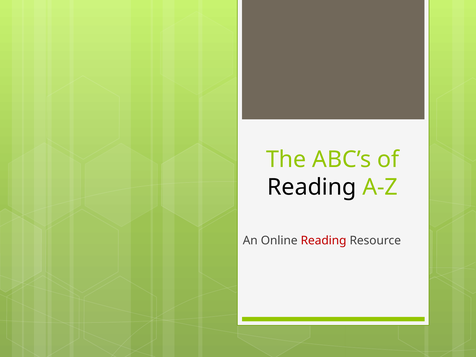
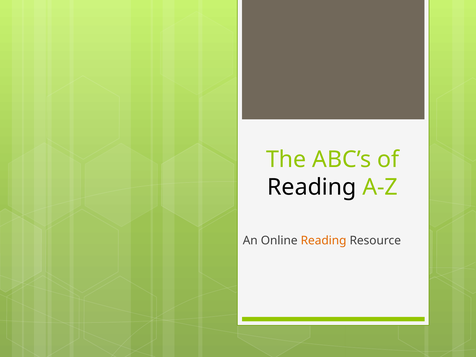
Reading at (324, 241) colour: red -> orange
